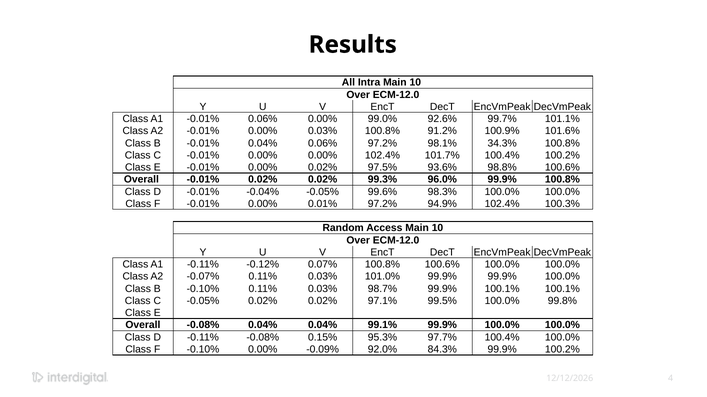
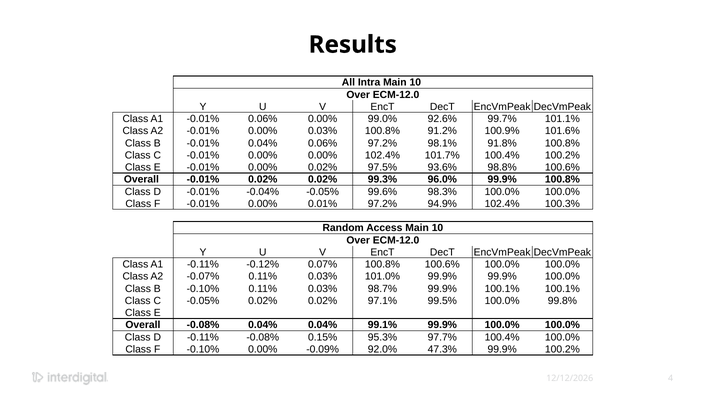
34.3%: 34.3% -> 91.8%
84.3%: 84.3% -> 47.3%
